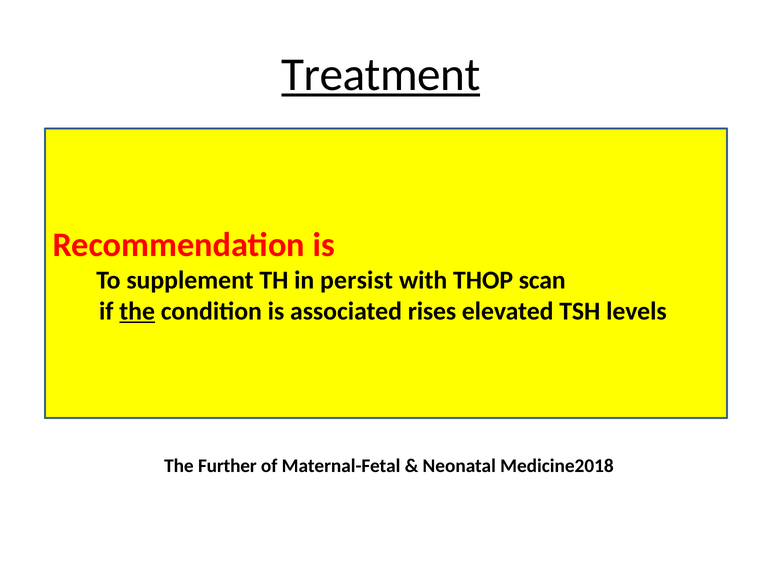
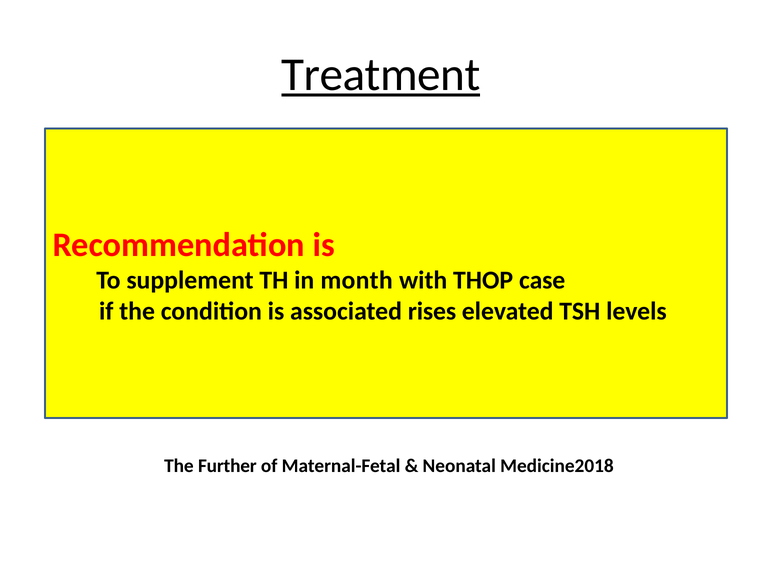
persist: persist -> month
scan: scan -> case
the at (137, 311) underline: present -> none
